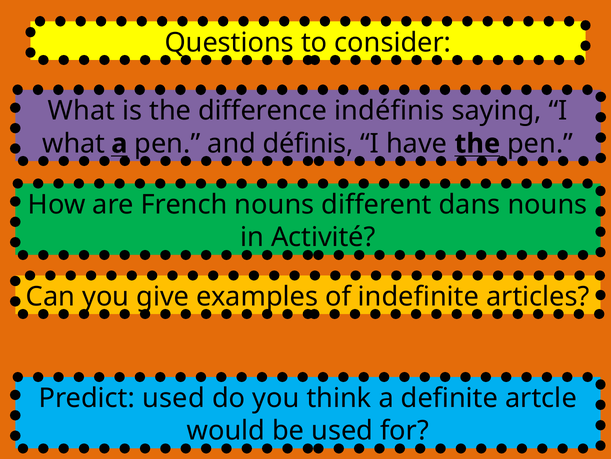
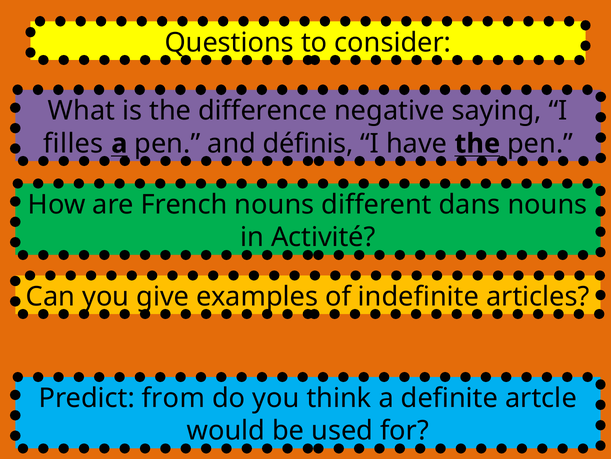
indéfinis: indéfinis -> negative
what at (74, 143): what -> filles
Predict used: used -> from
